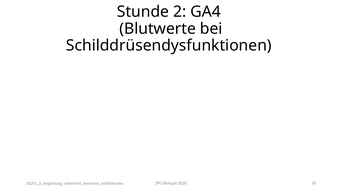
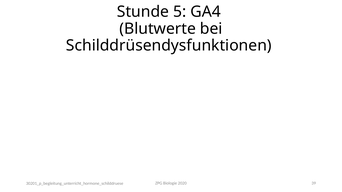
2: 2 -> 5
